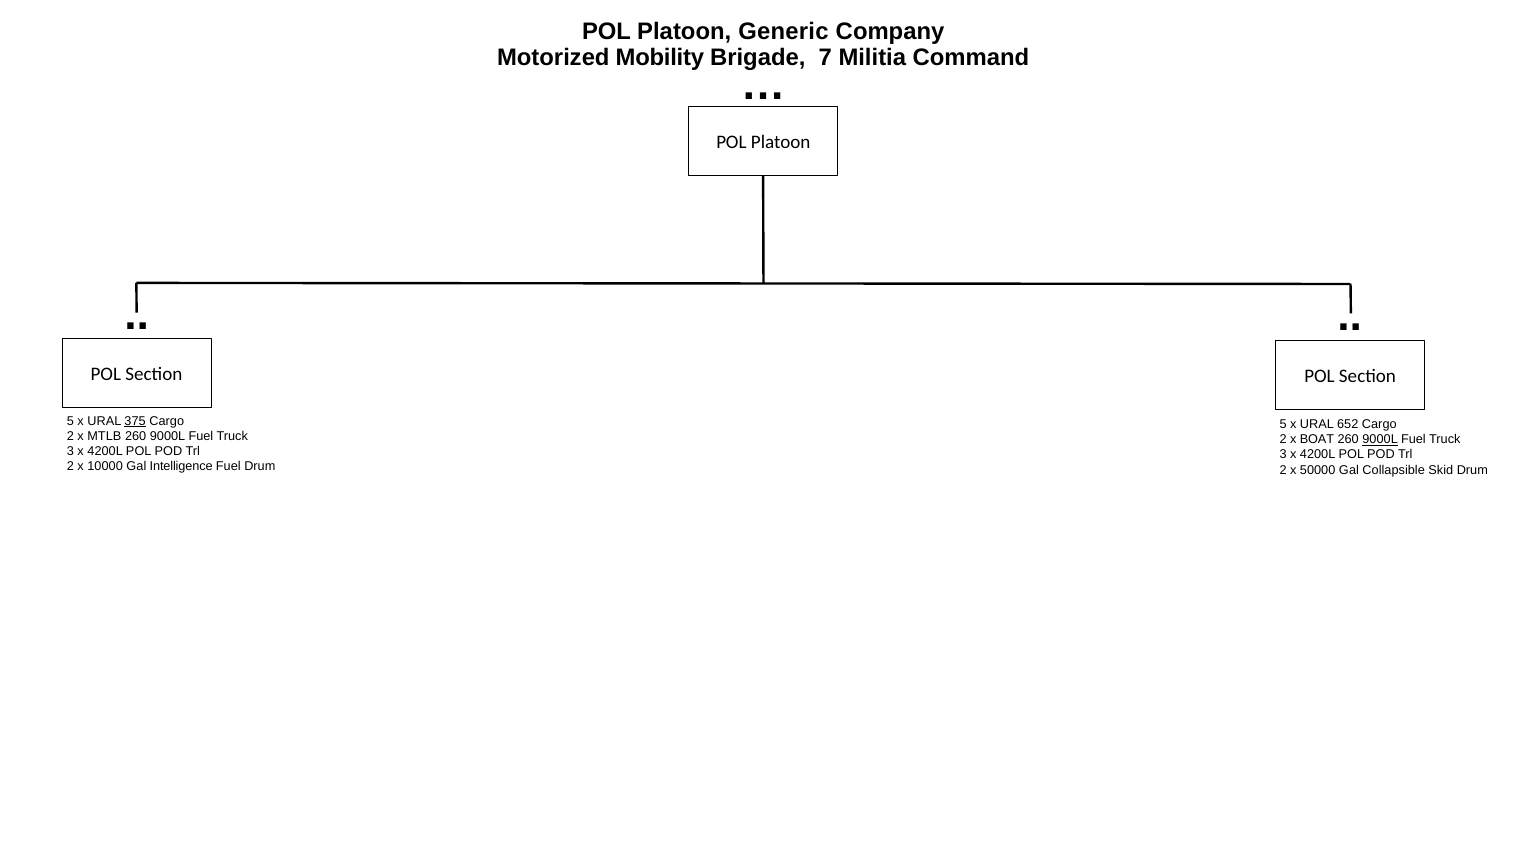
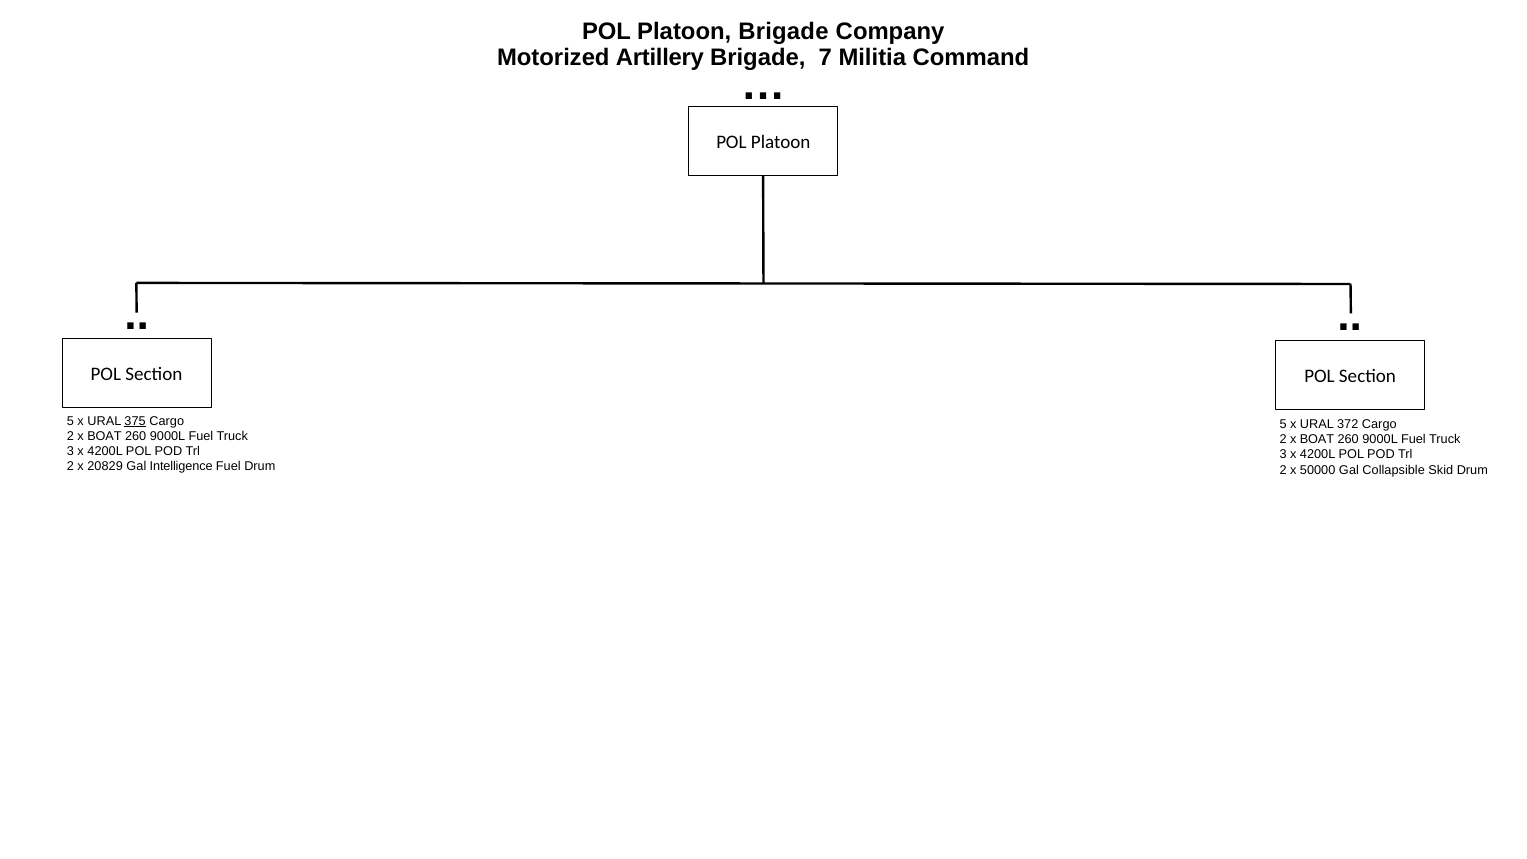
Platoon Generic: Generic -> Brigade
Mobility: Mobility -> Artillery
652: 652 -> 372
MTLB at (104, 436): MTLB -> BOAT
9000L at (1380, 440) underline: present -> none
10000: 10000 -> 20829
